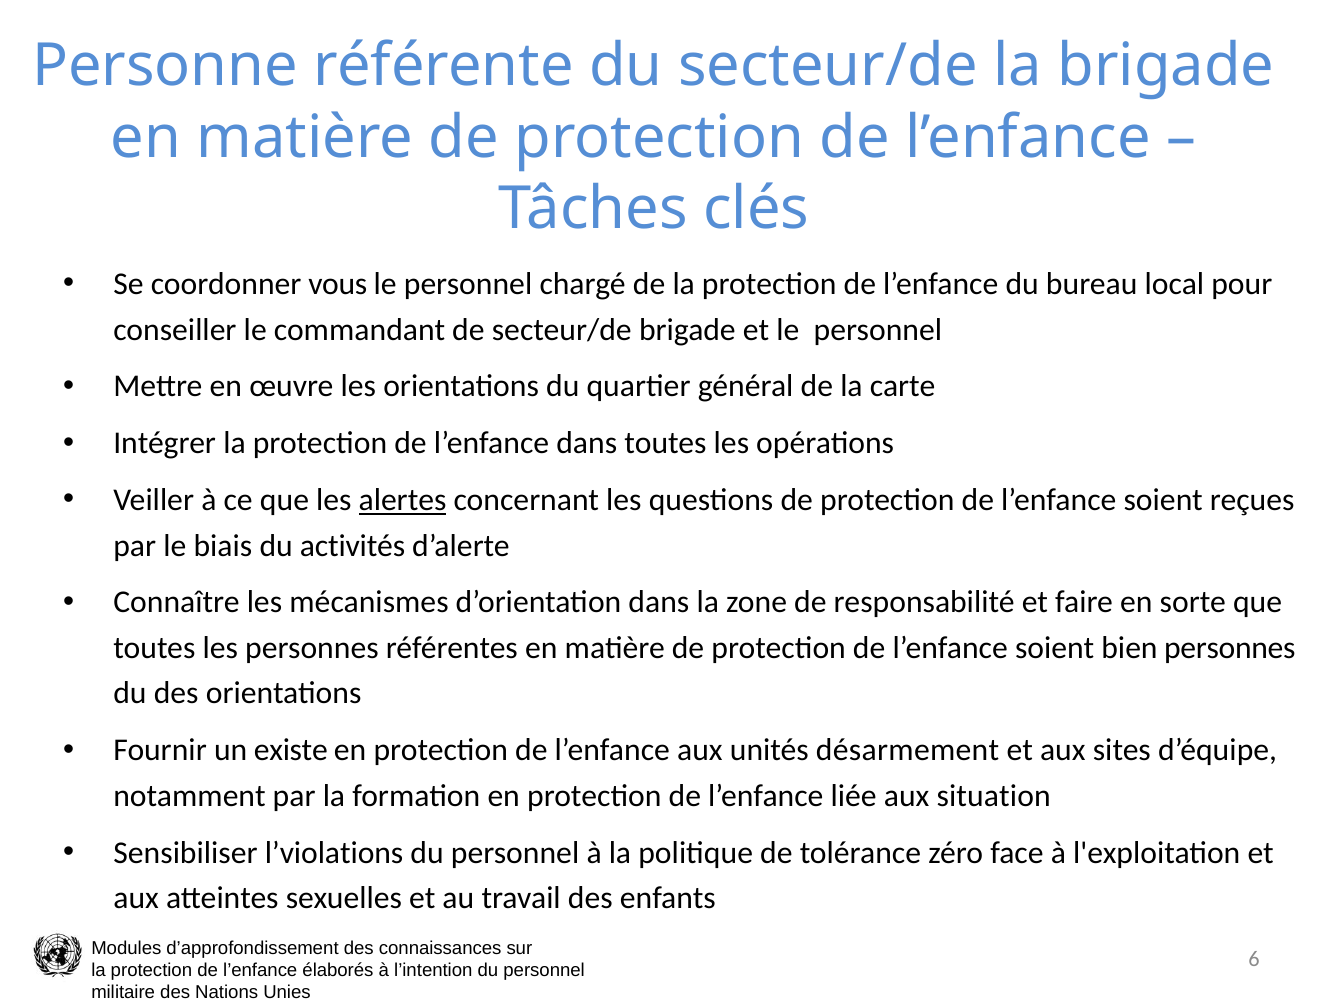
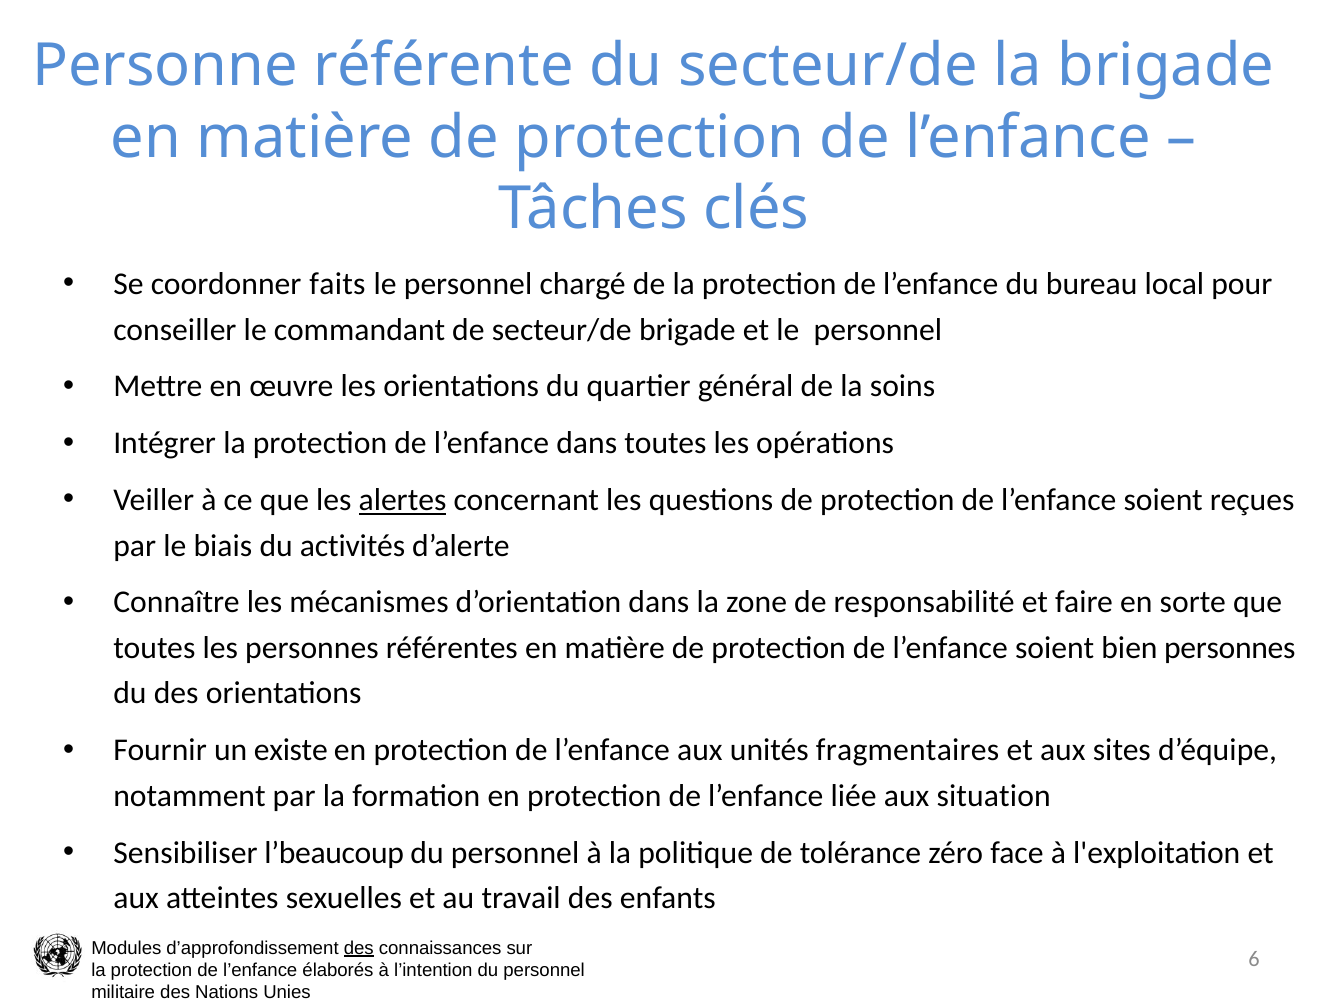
vous: vous -> faits
carte: carte -> soins
désarmement: désarmement -> fragmentaires
l’violations: l’violations -> l’beaucoup
des at (359, 948) underline: none -> present
